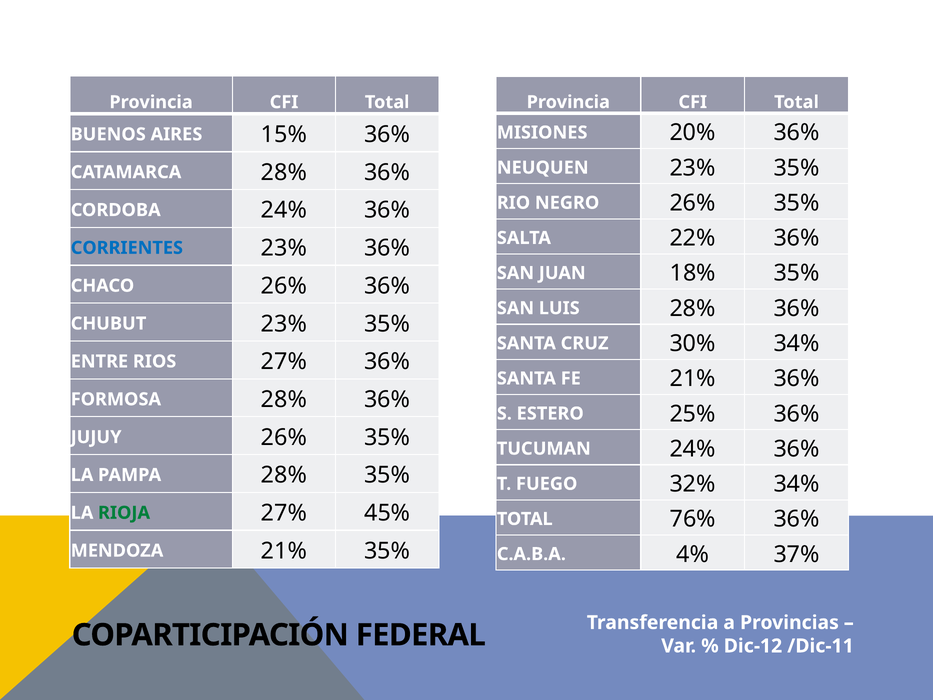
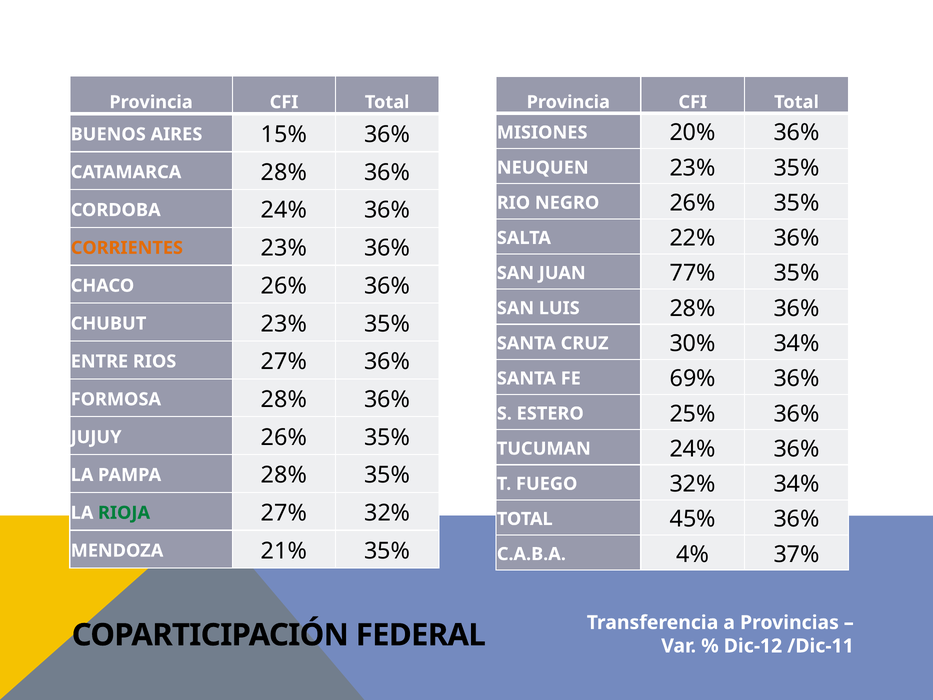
CORRIENTES colour: blue -> orange
18%: 18% -> 77%
FE 21%: 21% -> 69%
27% 45%: 45% -> 32%
76%: 76% -> 45%
